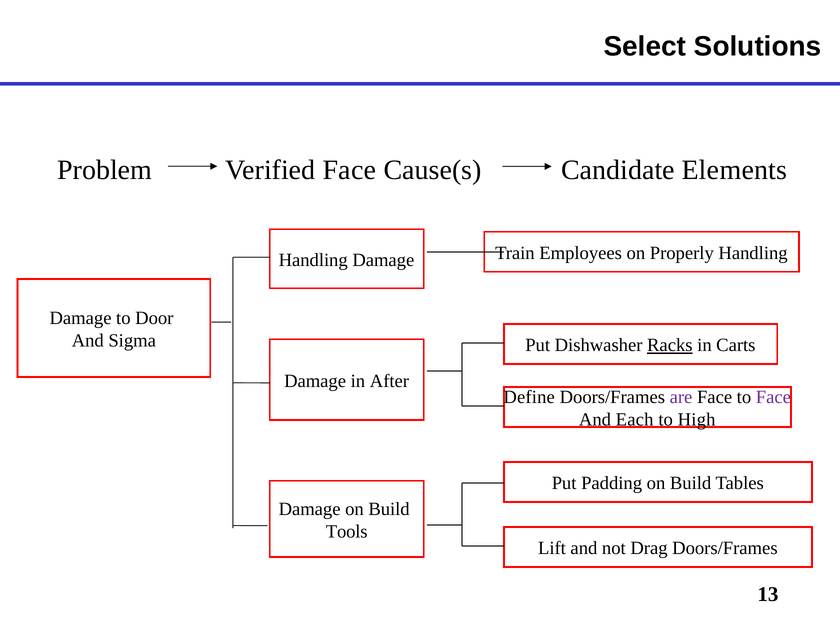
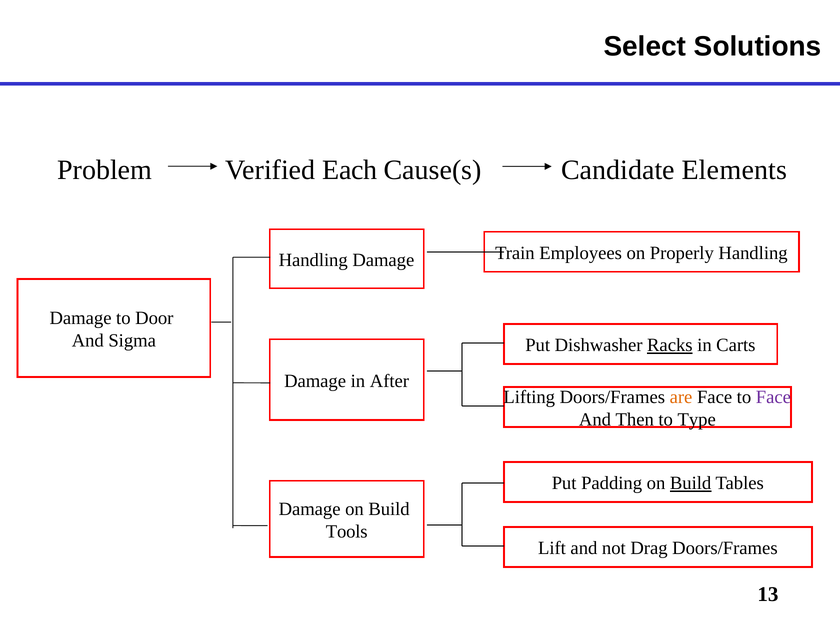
Verified Face: Face -> Each
Define: Define -> Lifting
are colour: purple -> orange
Each: Each -> Then
High: High -> Type
Build at (691, 483) underline: none -> present
